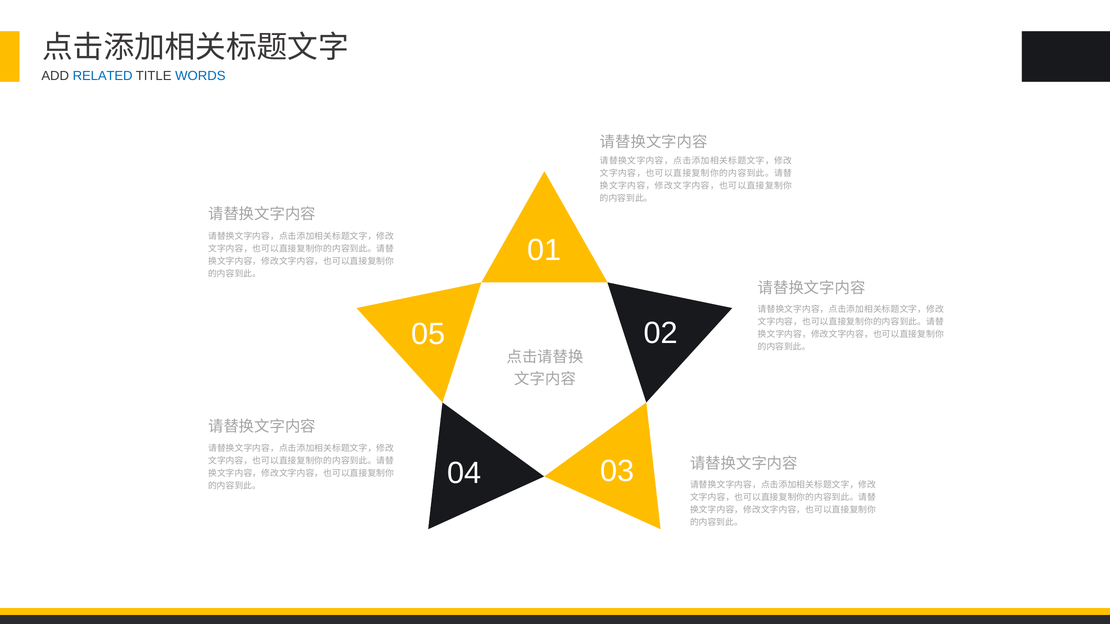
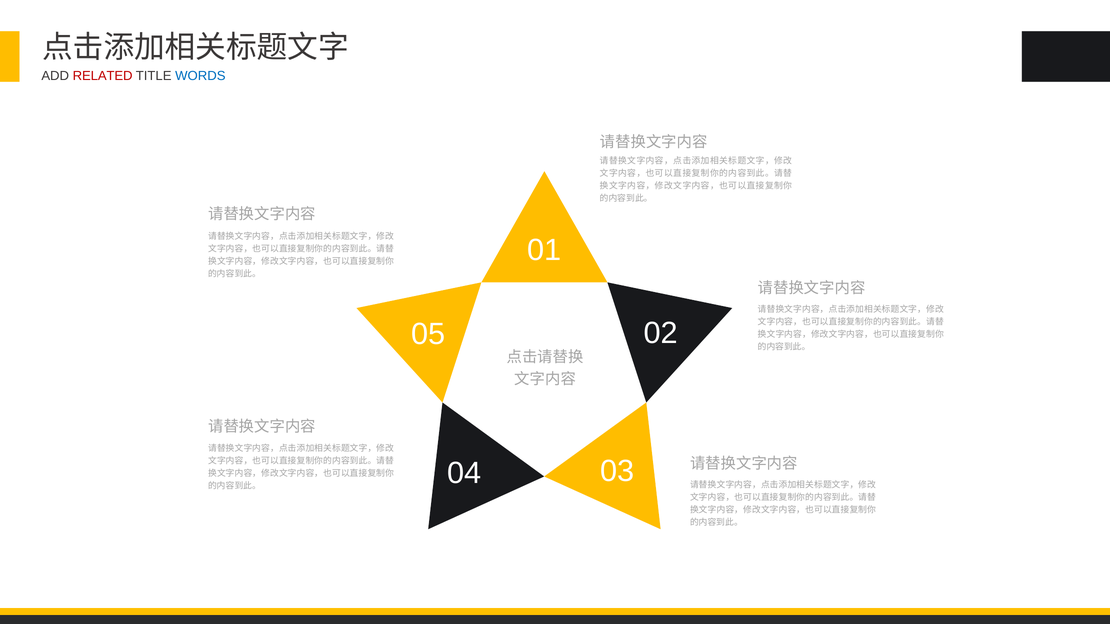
RELATED colour: blue -> red
